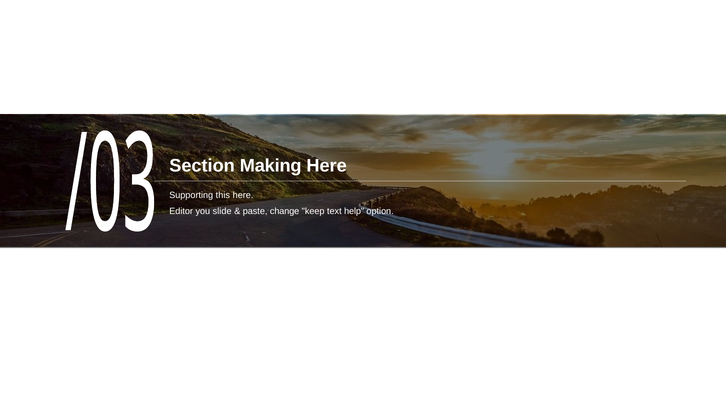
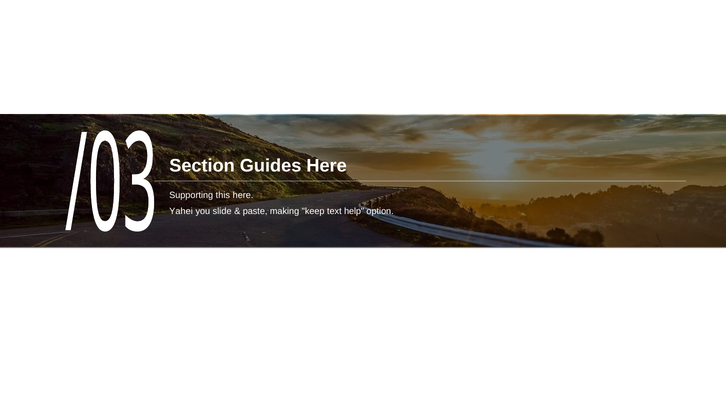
Making: Making -> Guides
Editor: Editor -> Yahei
change: change -> making
